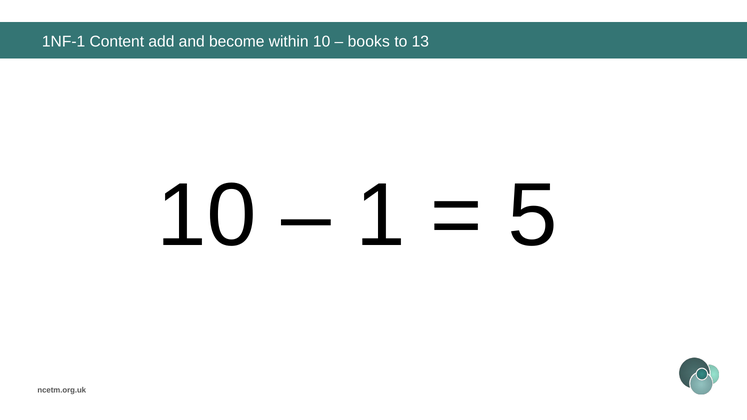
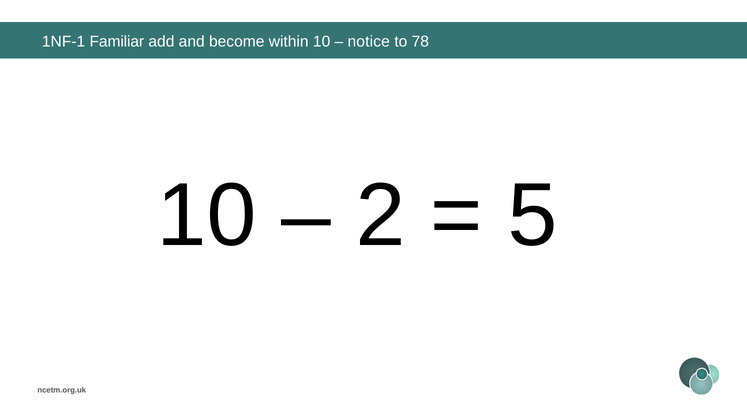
Content: Content -> Familiar
books: books -> notice
13: 13 -> 78
1: 1 -> 2
